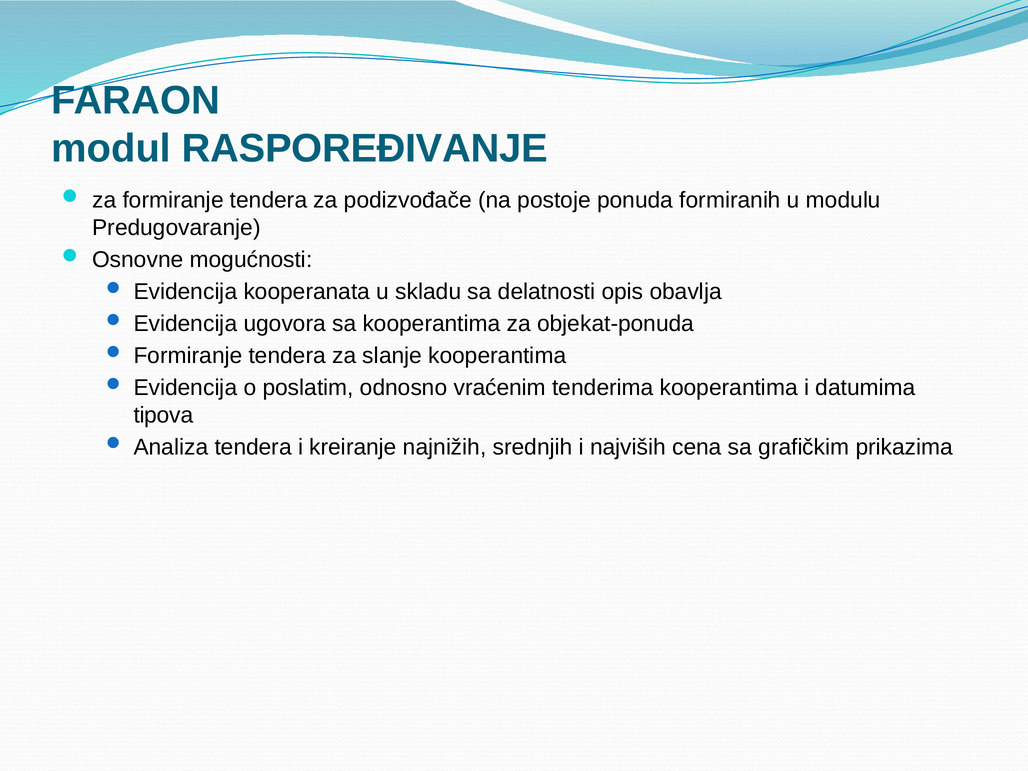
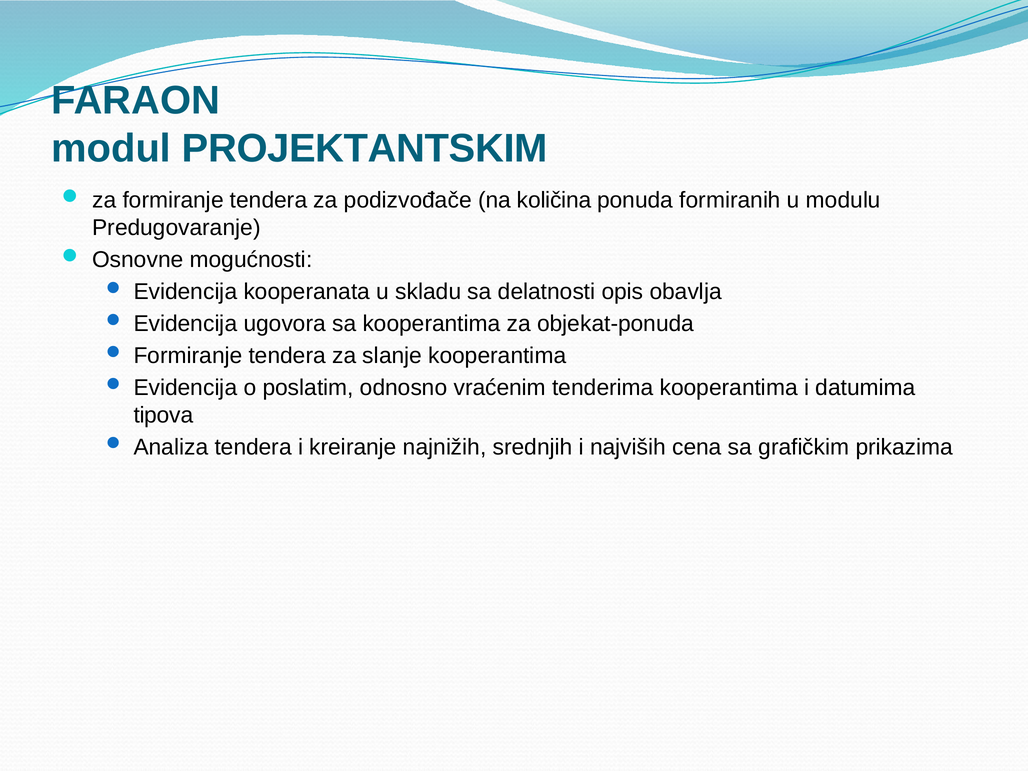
RASPOREĐIVANJE: RASPOREĐIVANJE -> PROJEKTANTSKIM
postoje: postoje -> količina
